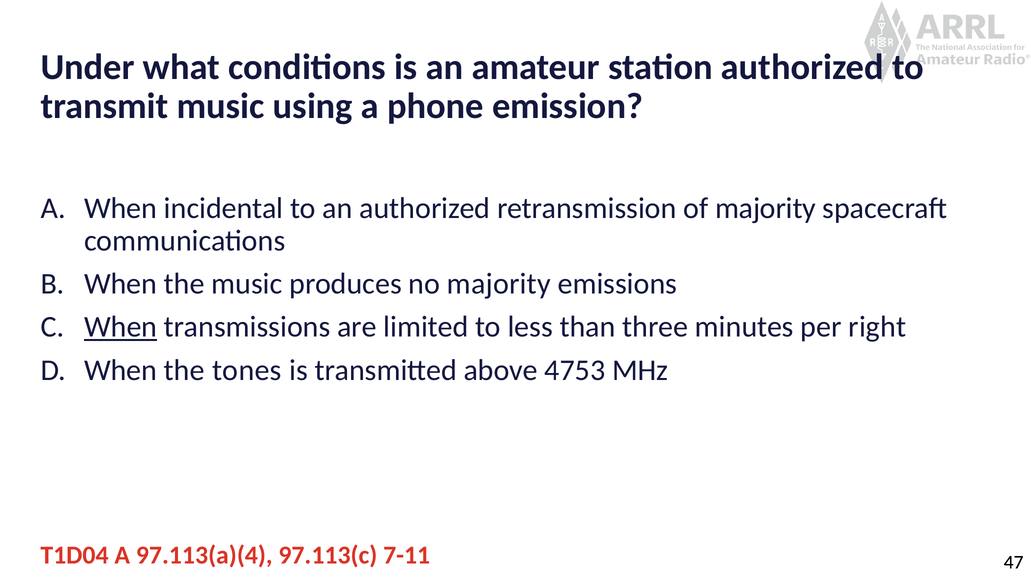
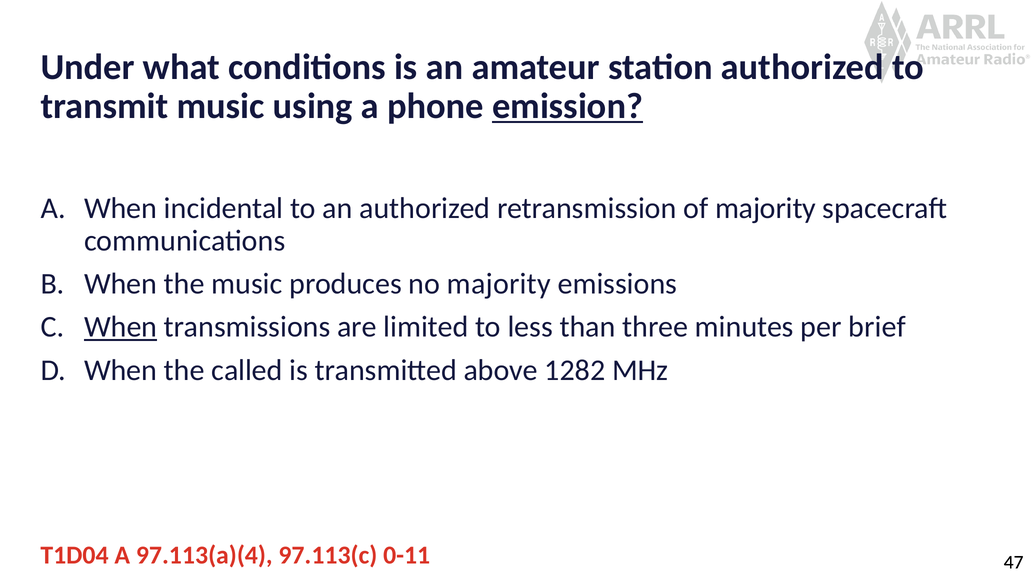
emission underline: none -> present
right: right -> brief
tones: tones -> called
4753: 4753 -> 1282
7-11: 7-11 -> 0-11
